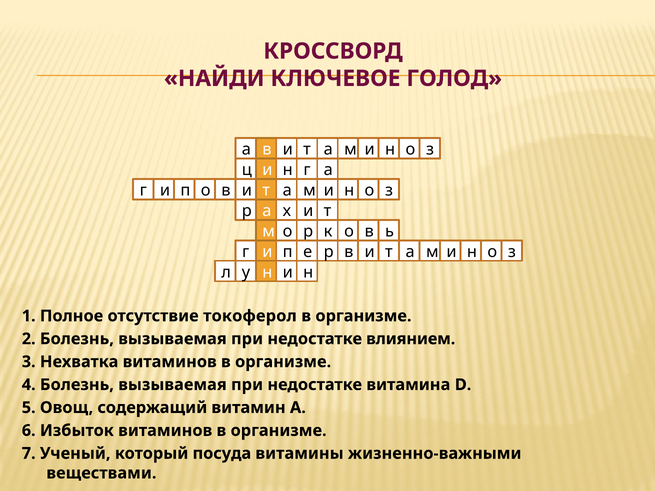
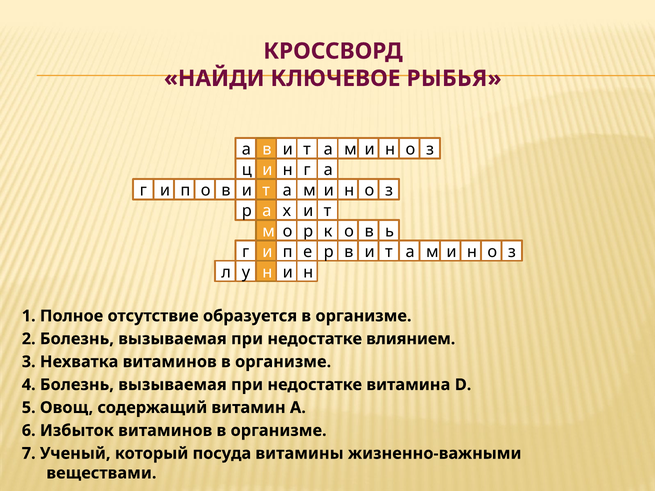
ГОЛОД: ГОЛОД -> РЫБЬЯ
токоферол: токоферол -> образуется
